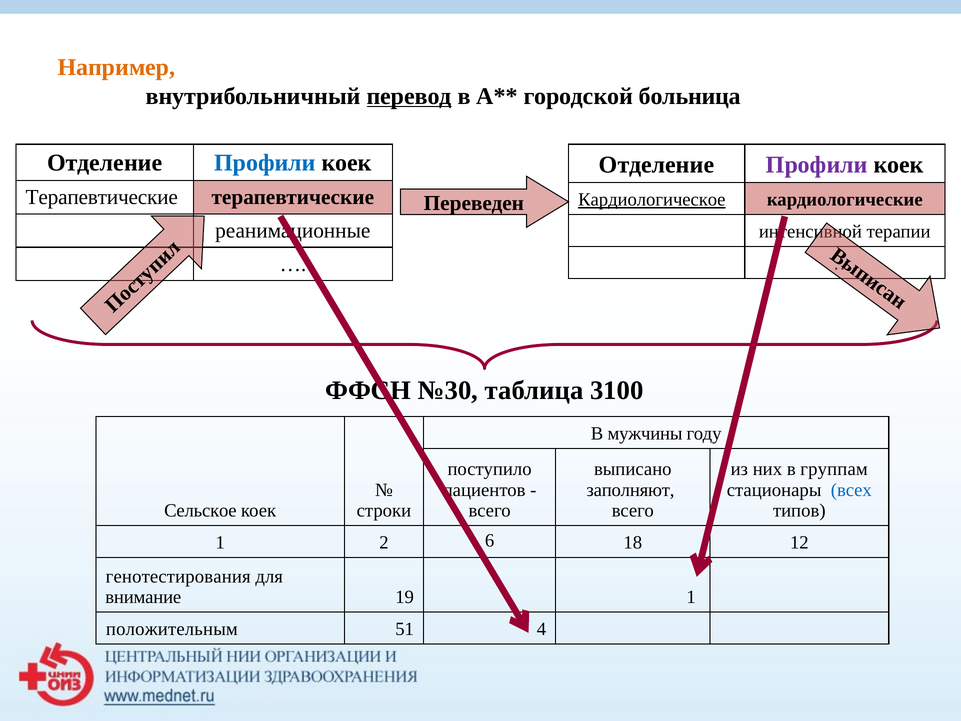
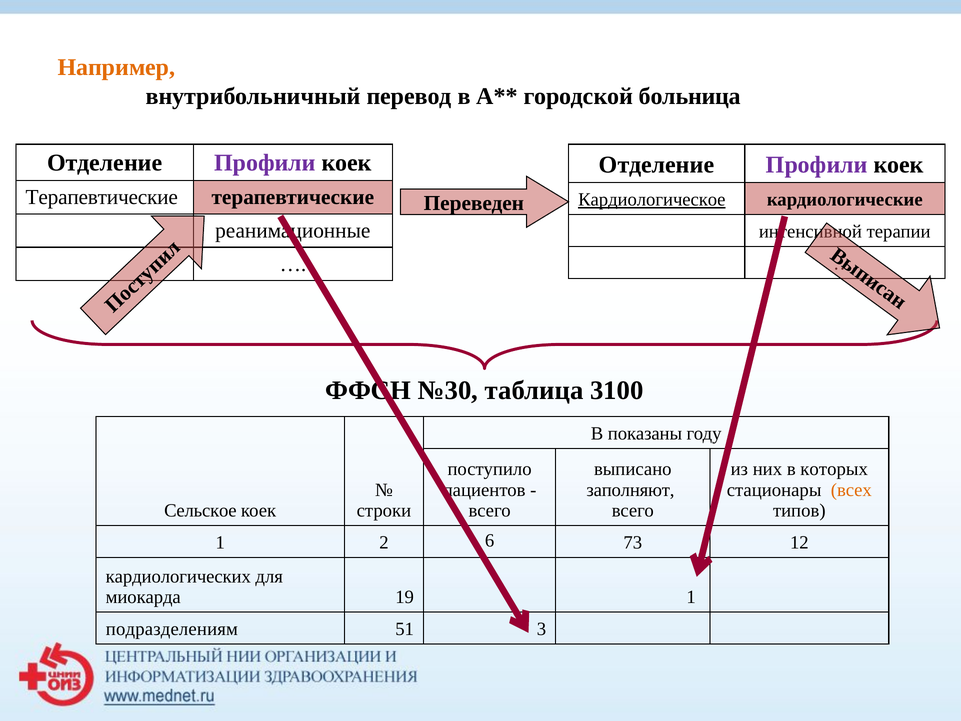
перевод underline: present -> none
Профили at (265, 163) colour: blue -> purple
мужчины: мужчины -> показаны
группам: группам -> которых
всех colour: blue -> orange
18: 18 -> 73
генотестирования: генотестирования -> кардиологических
внимание: внимание -> миокарда
положительным: положительным -> подразделениям
4: 4 -> 3
